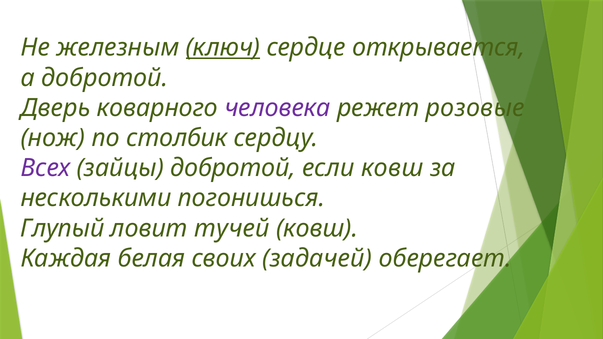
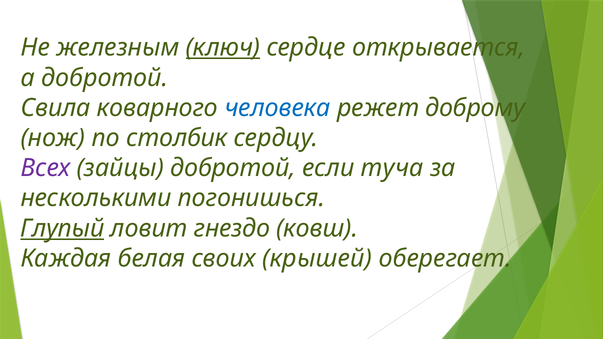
Дверь: Дверь -> Свила
человека colour: purple -> blue
розовые: розовые -> доброму
если ковш: ковш -> туча
Глупый underline: none -> present
тучей: тучей -> гнездо
задачей: задачей -> крышей
